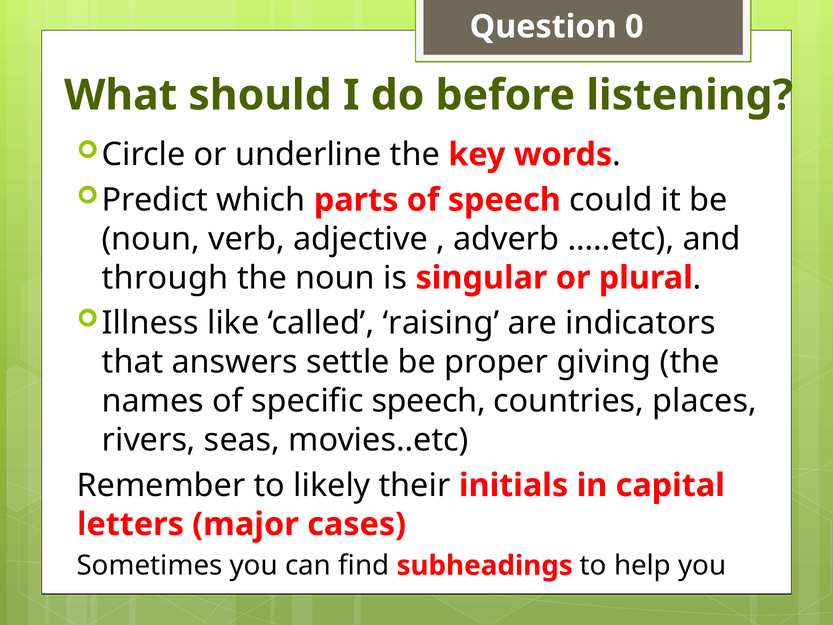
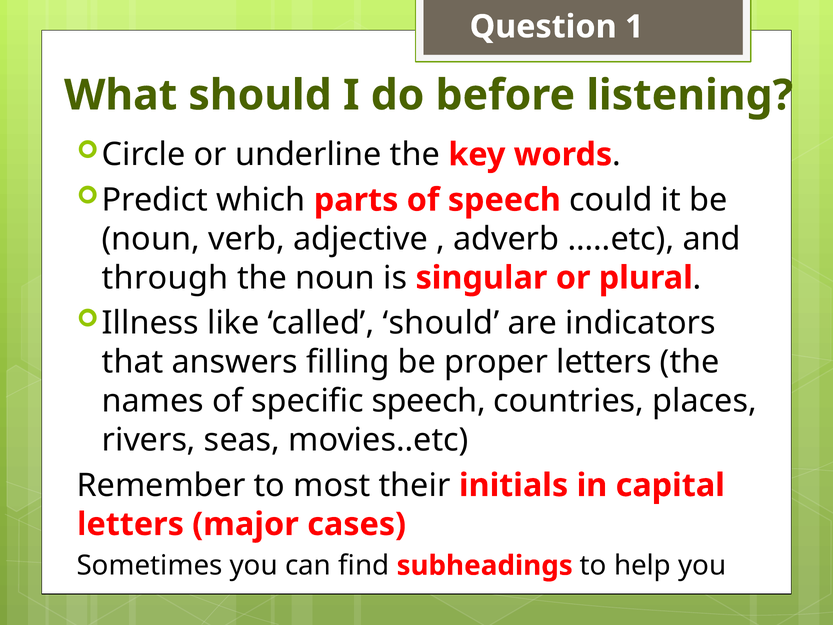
0: 0 -> 1
called raising: raising -> should
settle: settle -> filling
proper giving: giving -> letters
likely: likely -> most
